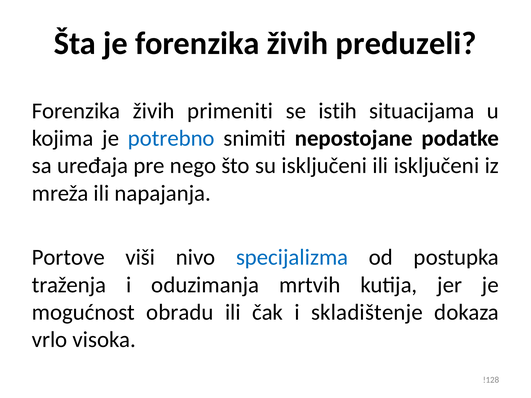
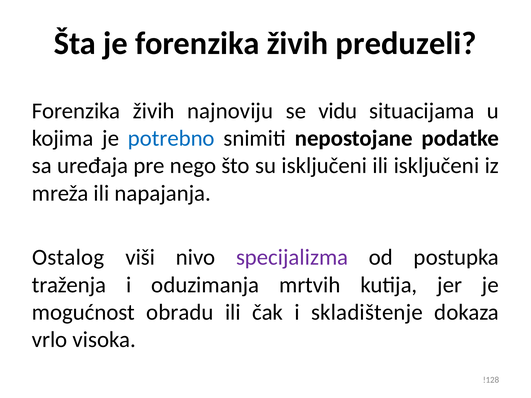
primeniti: primeniti -> najnoviju
istih: istih -> vidu
Portove: Portove -> Ostalog
specijalizma colour: blue -> purple
